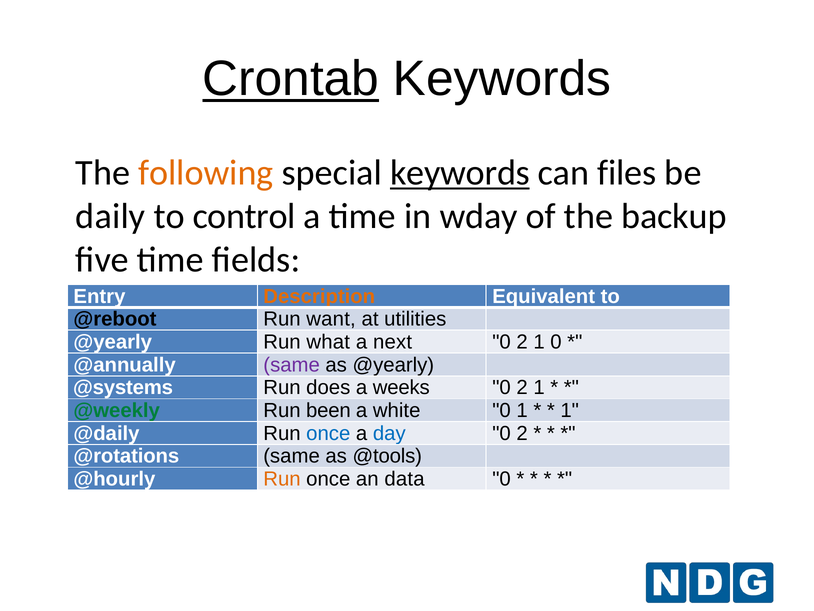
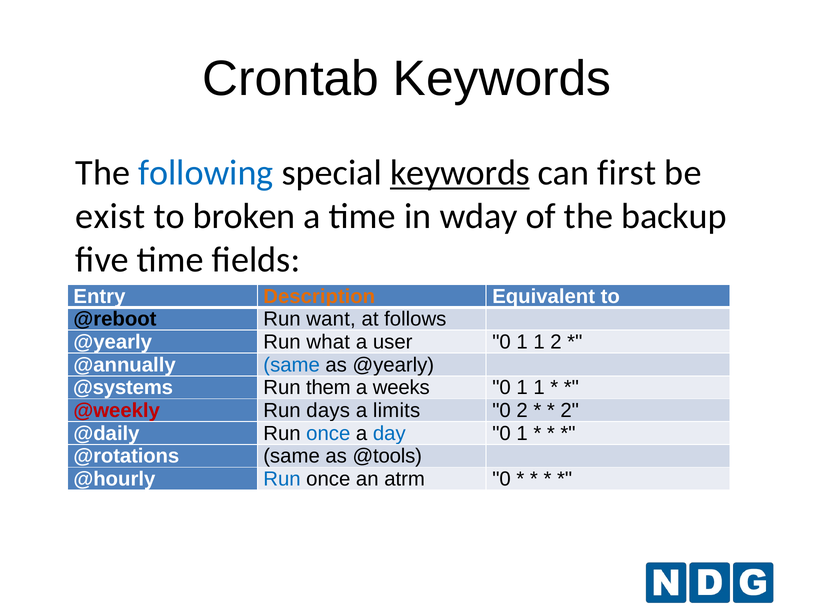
Crontab underline: present -> none
following colour: orange -> blue
files: files -> first
daily: daily -> exist
control: control -> broken
utilities: utilities -> follows
next: next -> user
2 at (522, 342): 2 -> 1
1 0: 0 -> 2
same at (292, 365) colour: purple -> blue
does: does -> them
2 at (522, 387): 2 -> 1
@weekly colour: green -> red
been: been -> days
white: white -> limits
0 1: 1 -> 2
1 at (570, 410): 1 -> 2
2 at (522, 433): 2 -> 1
Run at (282, 479) colour: orange -> blue
data: data -> atrm
